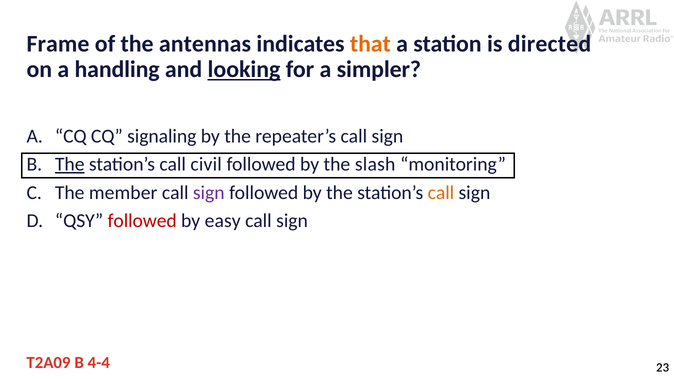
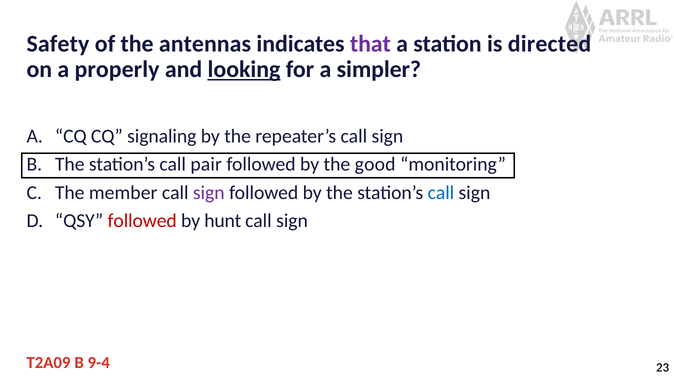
Frame: Frame -> Safety
that colour: orange -> purple
handling: handling -> properly
The at (70, 164) underline: present -> none
civil: civil -> pair
slash: slash -> good
call at (441, 193) colour: orange -> blue
easy: easy -> hunt
4-4: 4-4 -> 9-4
